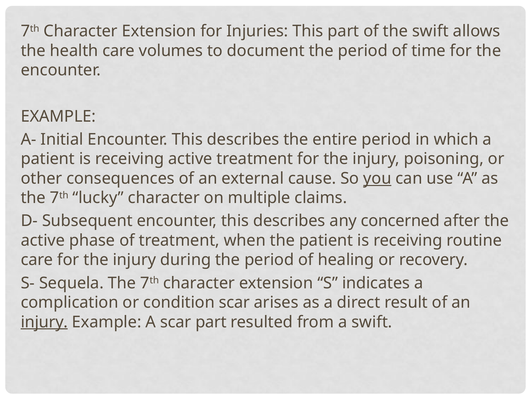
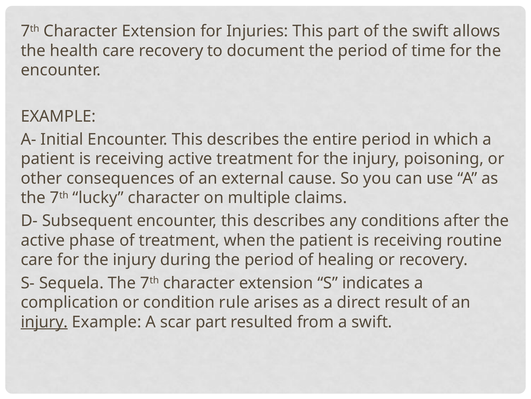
care volumes: volumes -> recovery
you underline: present -> none
concerned: concerned -> conditions
condition scar: scar -> rule
